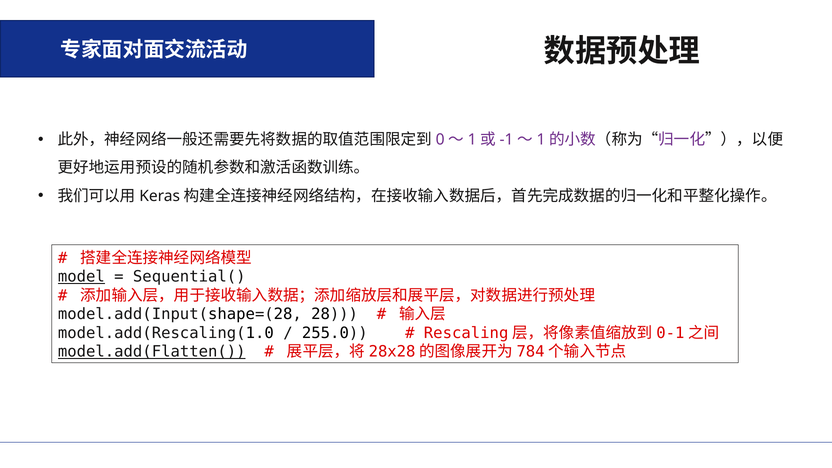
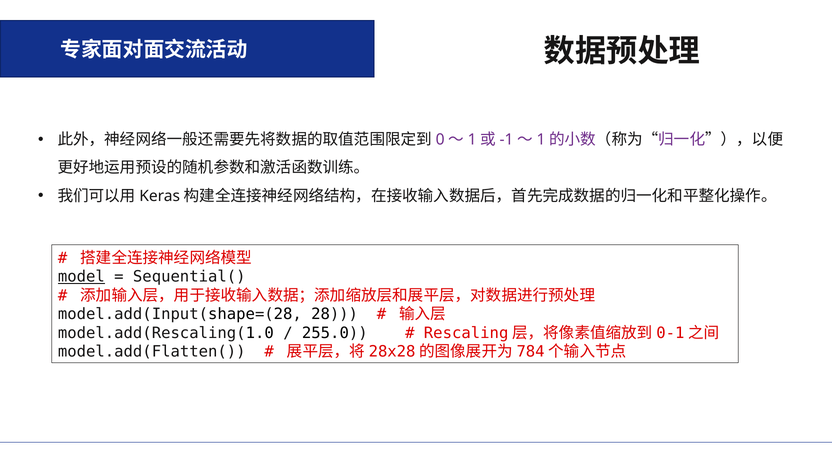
model.add(Flatten( underline: present -> none
